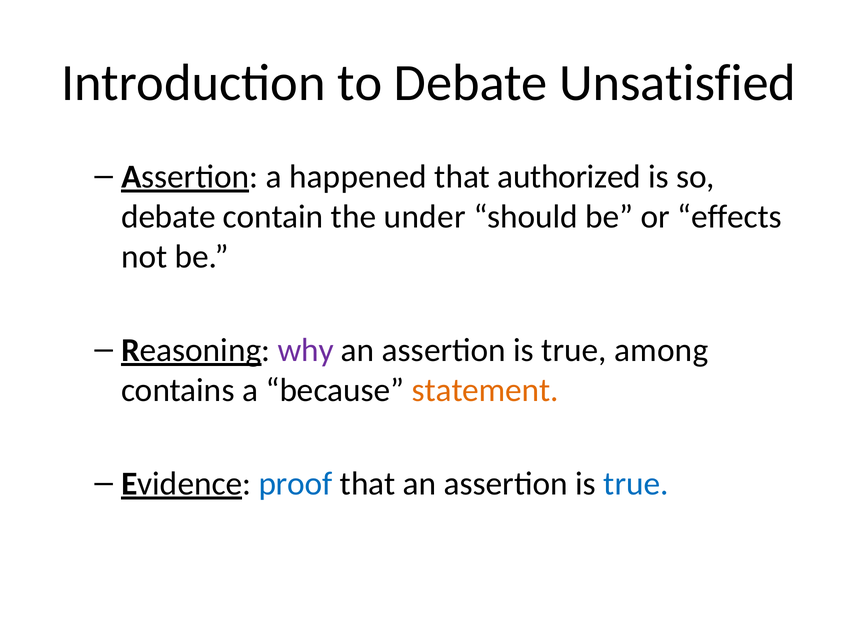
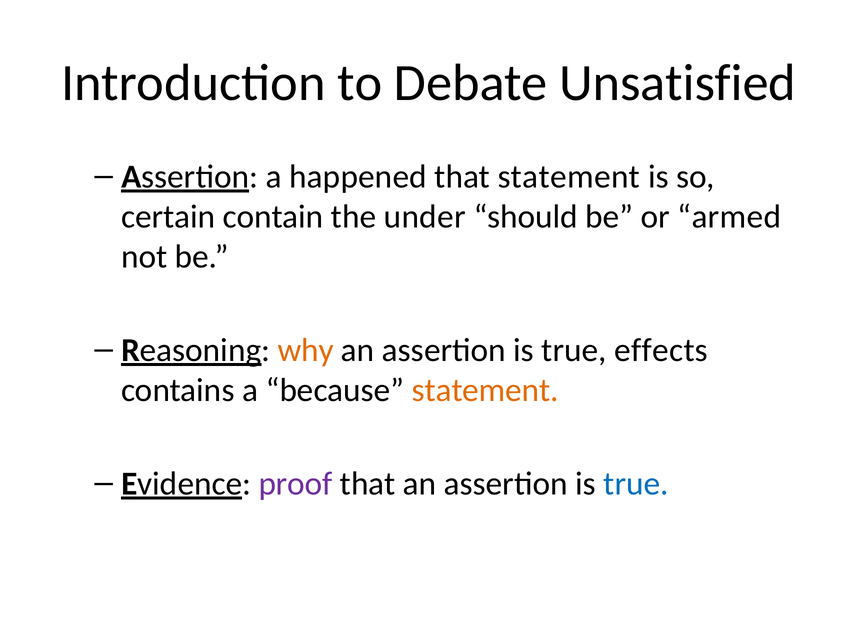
that authorized: authorized -> statement
debate at (168, 217): debate -> certain
effects: effects -> armed
why colour: purple -> orange
among: among -> effects
proof colour: blue -> purple
